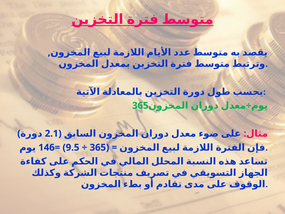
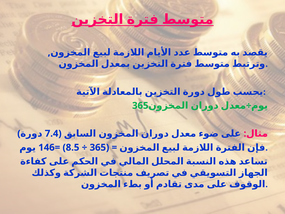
2.1: 2.1 -> 7.4
9.5: 9.5 -> 8.5
